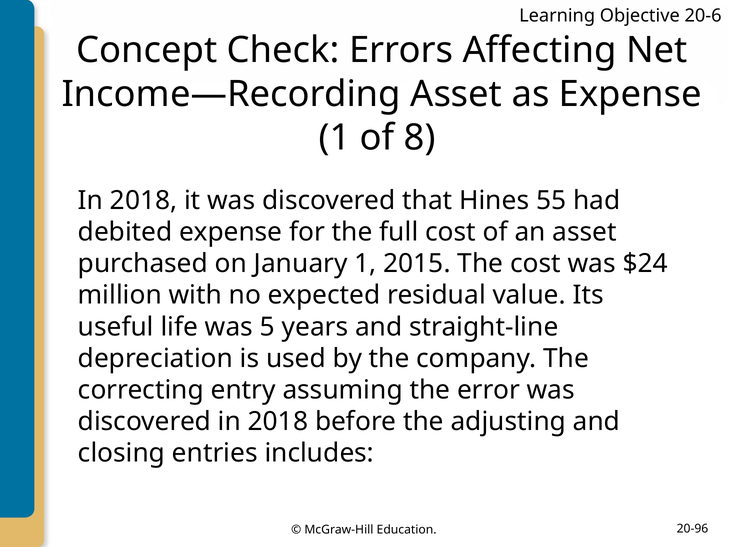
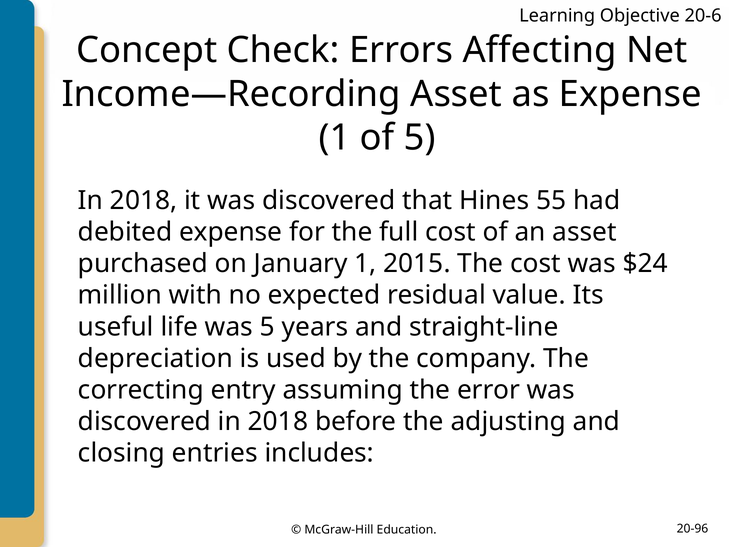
of 8: 8 -> 5
